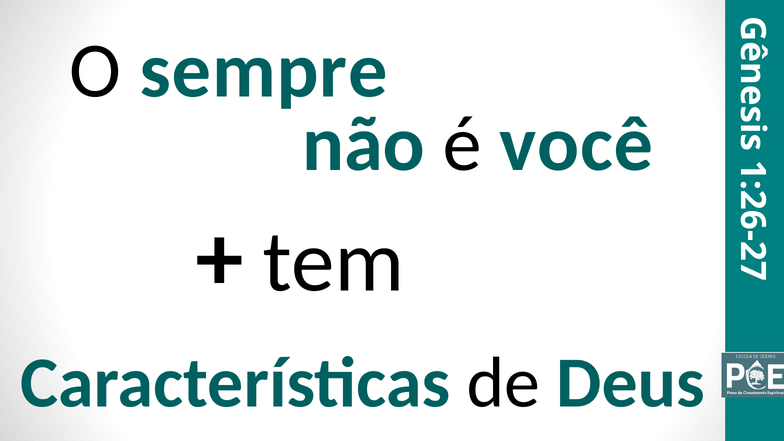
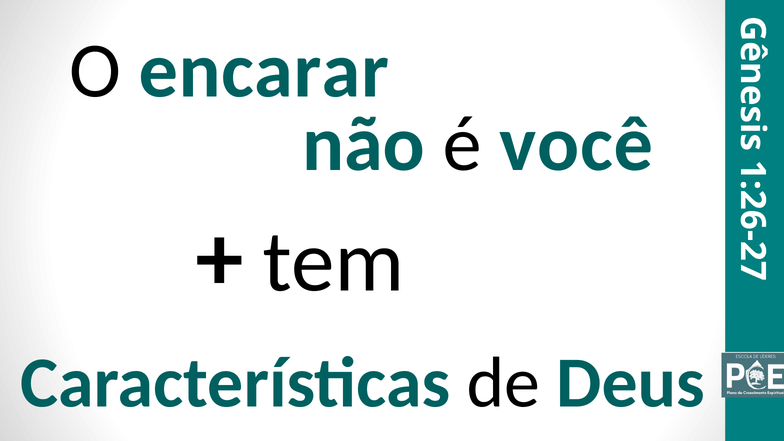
sempre: sempre -> encarar
